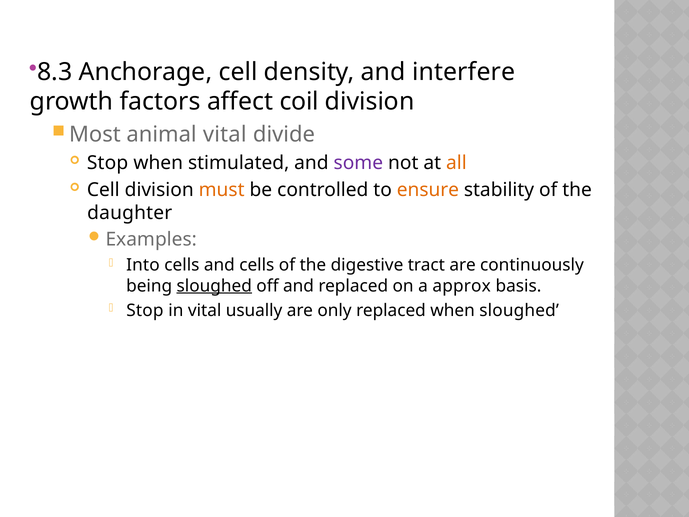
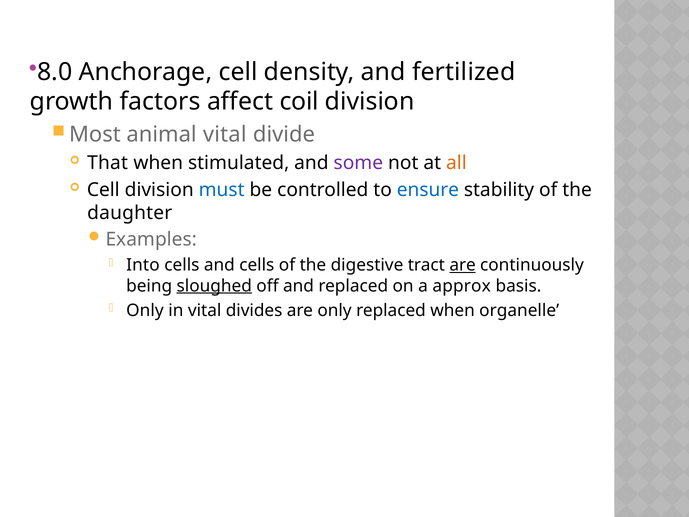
8.3: 8.3 -> 8.0
interfere: interfere -> fertilized
Stop at (108, 163): Stop -> That
must colour: orange -> blue
ensure colour: orange -> blue
are at (463, 265) underline: none -> present
Stop at (145, 310): Stop -> Only
usually: usually -> divides
when sloughed: sloughed -> organelle
